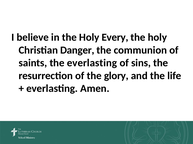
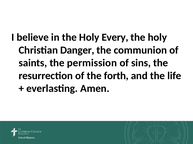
the everlasting: everlasting -> permission
glory: glory -> forth
